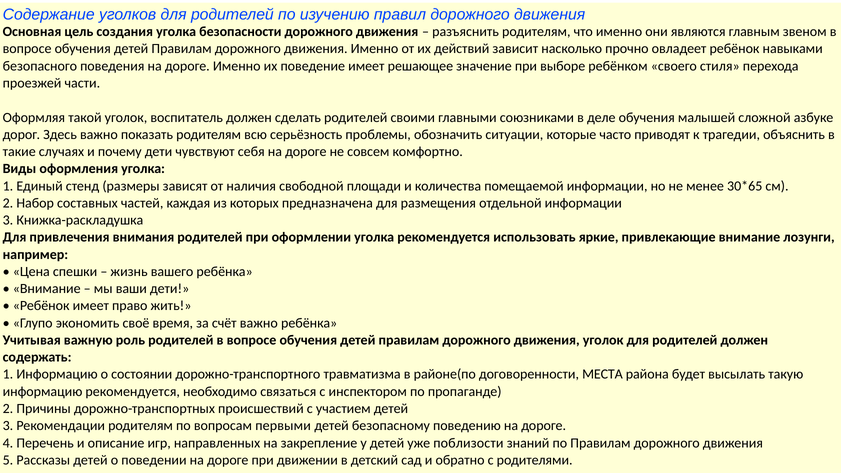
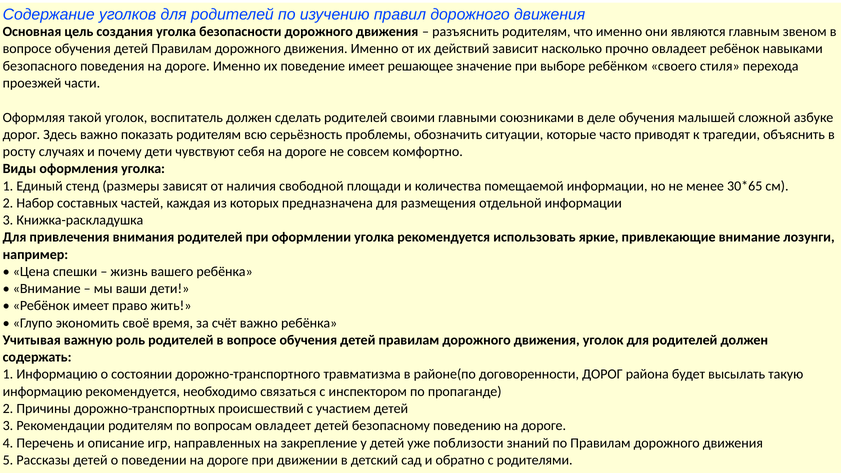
такие: такие -> росту
договоренности МЕСТА: МЕСТА -> ДОРОГ
вопросам первыми: первыми -> овладеет
